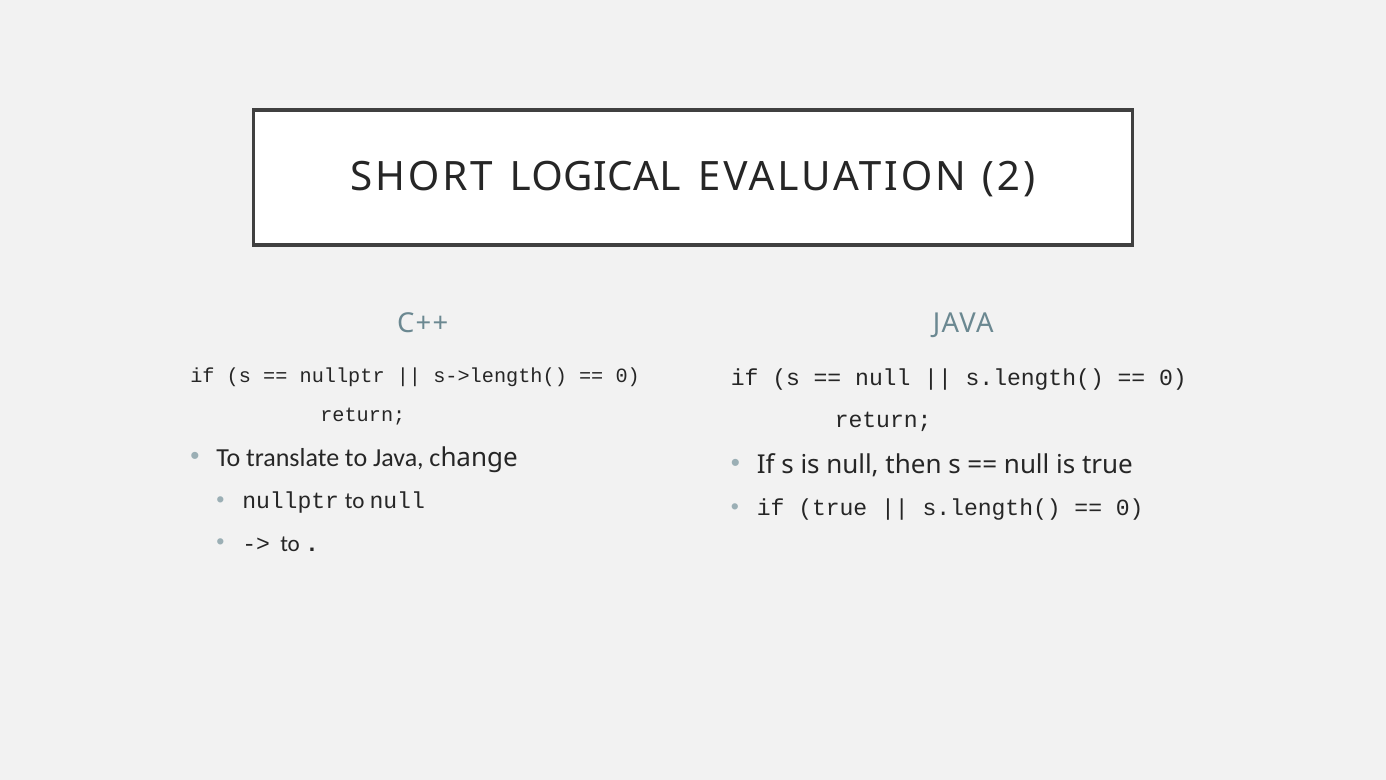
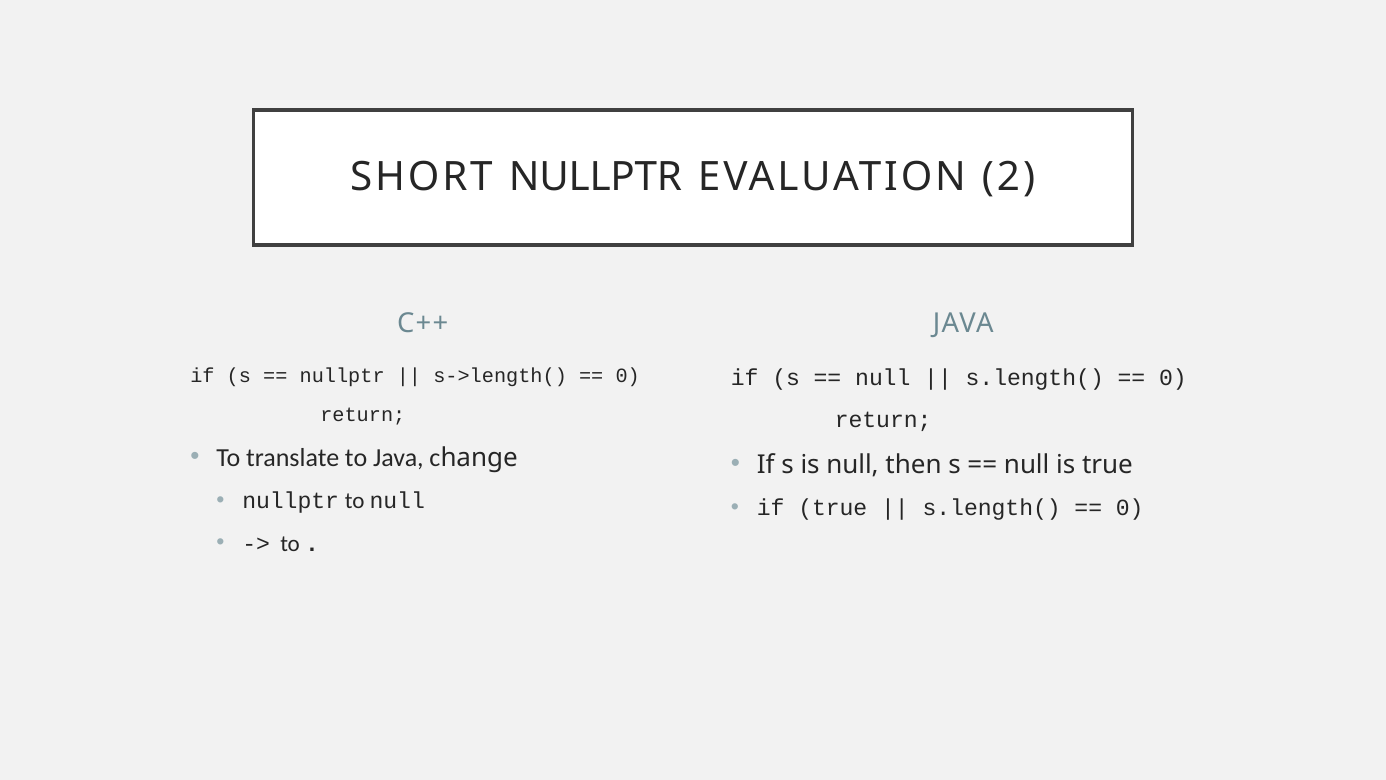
SHORT LOGICAL: LOGICAL -> NULLPTR
